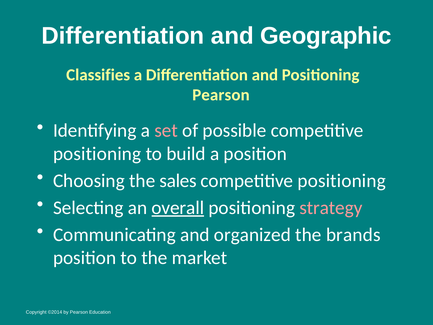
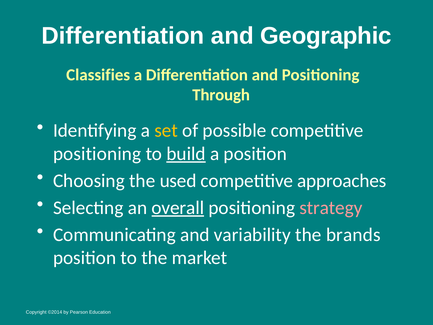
Pearson at (221, 95): Pearson -> Through
set colour: pink -> yellow
build underline: none -> present
sales: sales -> used
positioning at (342, 181): positioning -> approaches
organized: organized -> variability
